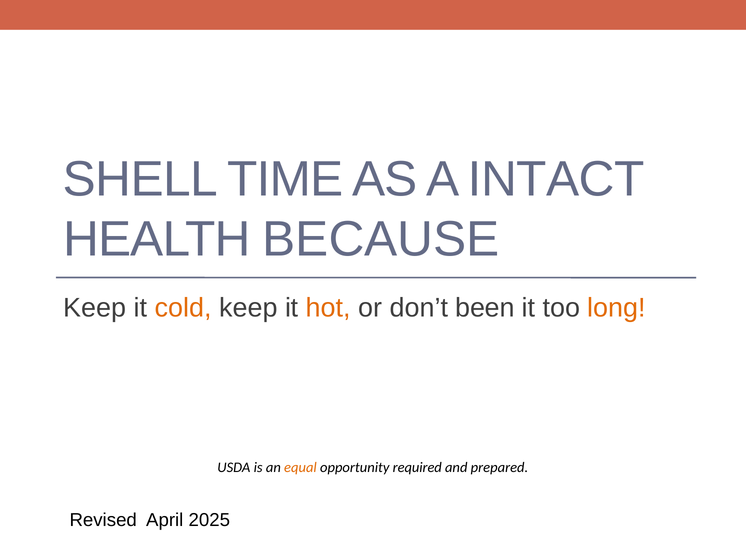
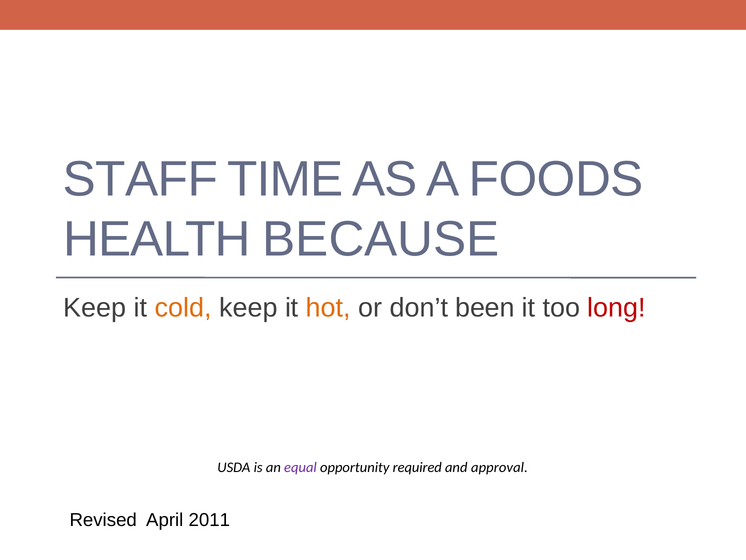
SHELL: SHELL -> STAFF
INTACT: INTACT -> FOODS
long colour: orange -> red
equal colour: orange -> purple
prepared: prepared -> approval
2025: 2025 -> 2011
